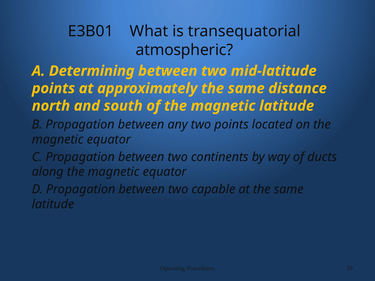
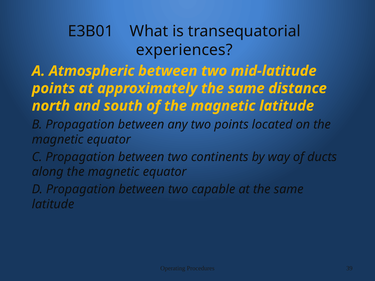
atmospheric: atmospheric -> experiences
Determining: Determining -> Atmospheric
